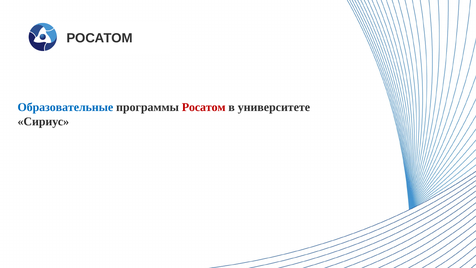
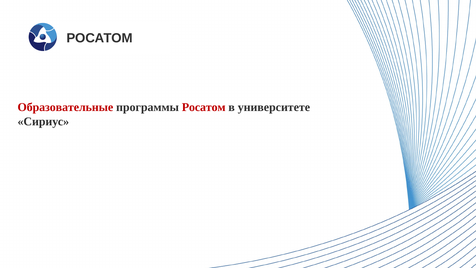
Образовательные colour: blue -> red
